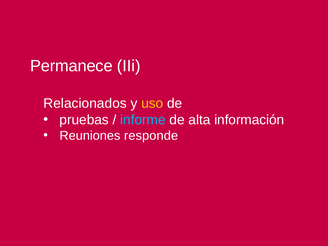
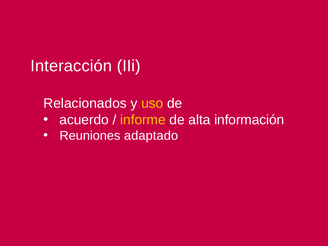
Permanece: Permanece -> Interacción
pruebas: pruebas -> acuerdo
informe colour: light blue -> yellow
responde: responde -> adaptado
